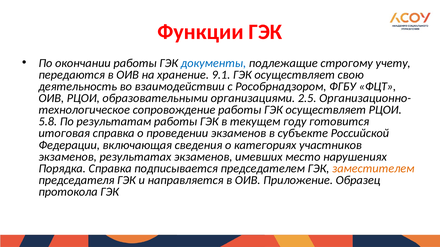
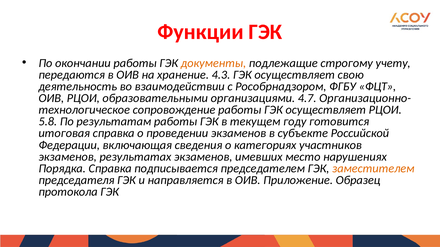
документы colour: blue -> orange
9.1: 9.1 -> 4.3
2.5: 2.5 -> 4.7
